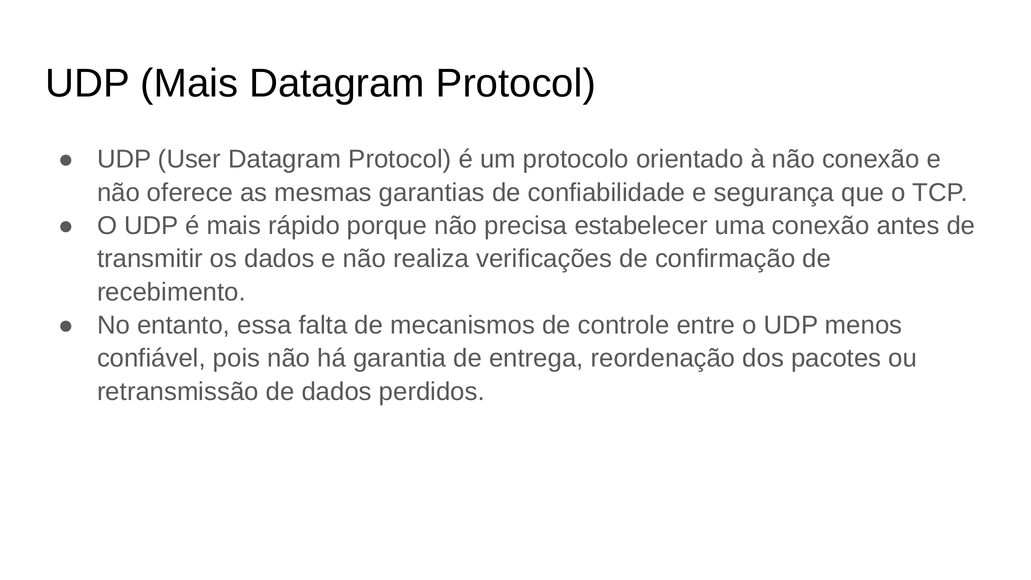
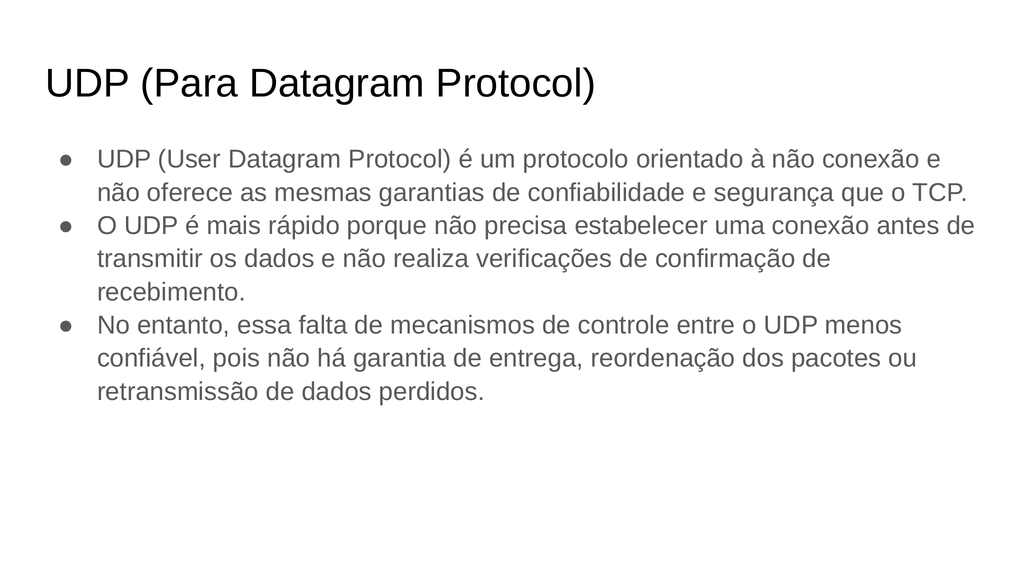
UDP Mais: Mais -> Para
